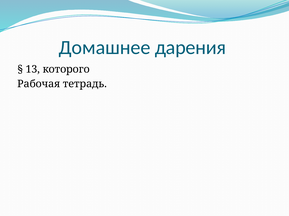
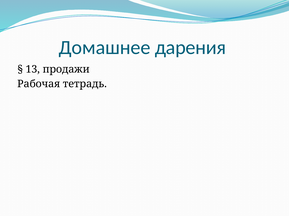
которого: которого -> продажи
